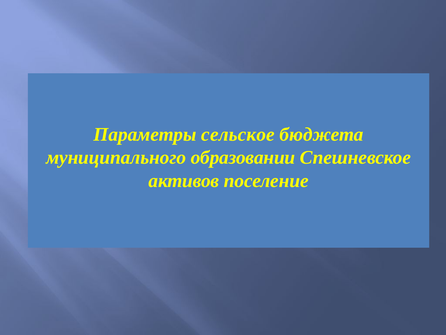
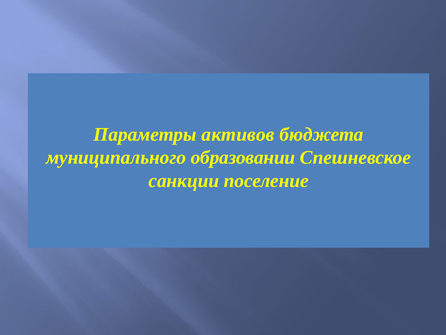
сельское: сельское -> активов
активов: активов -> санкции
